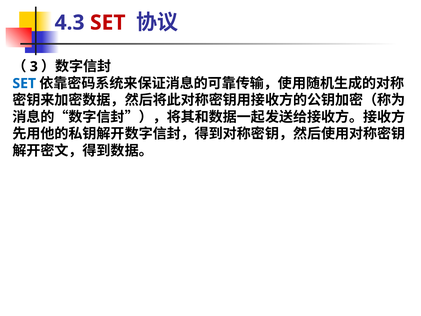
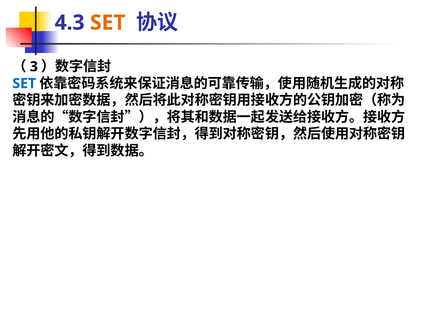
SET at (108, 23) colour: red -> orange
